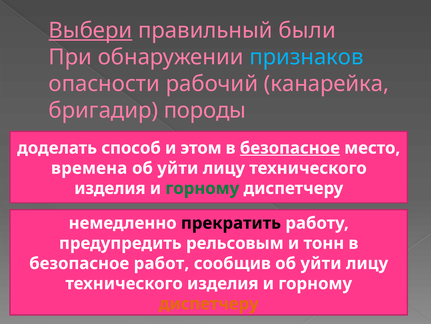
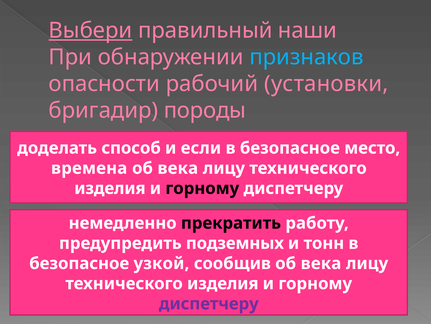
были: были -> наши
канарейка: канарейка -> установки
этом: этом -> если
безопасное at (290, 148) underline: present -> none
уйти at (178, 168): уйти -> века
горному at (202, 188) colour: green -> black
рельсовым: рельсовым -> подземных
работ: работ -> узкой
сообщив об уйти: уйти -> века
диспетчеру at (209, 303) colour: orange -> purple
